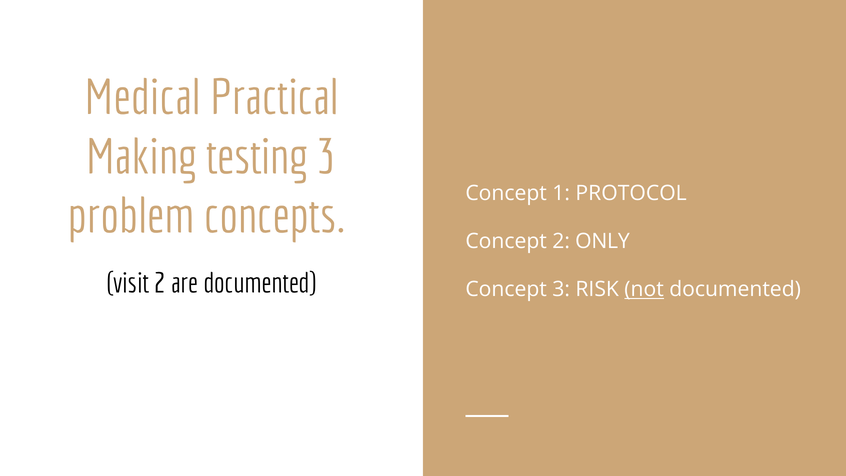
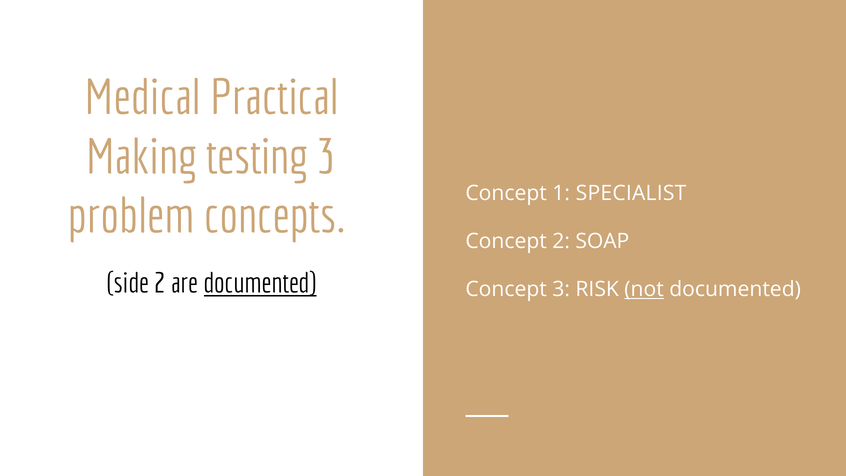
PROTOCOL: PROTOCOL -> SPECIALIST
ONLY: ONLY -> SOAP
visit: visit -> side
documented at (260, 284) underline: none -> present
